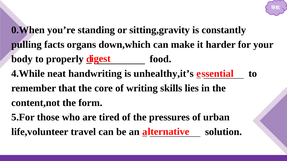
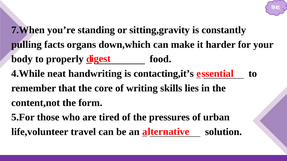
0.When: 0.When -> 7.When
unhealthy,it’s: unhealthy,it’s -> contacting,it’s
